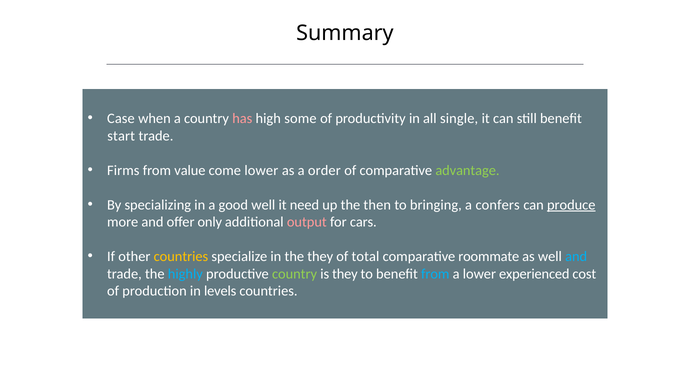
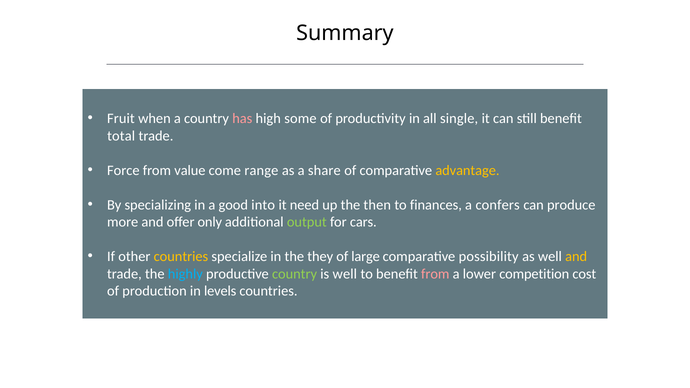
Case: Case -> Fruit
start: start -> total
Firms: Firms -> Force
come lower: lower -> range
order: order -> share
advantage colour: light green -> yellow
good well: well -> into
bringing: bringing -> finances
produce underline: present -> none
output colour: pink -> light green
total: total -> large
roommate: roommate -> possibility
and at (576, 257) colour: light blue -> yellow
is they: they -> well
from at (435, 274) colour: light blue -> pink
experienced: experienced -> competition
